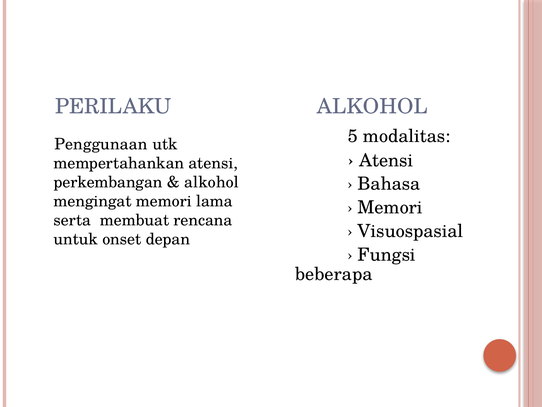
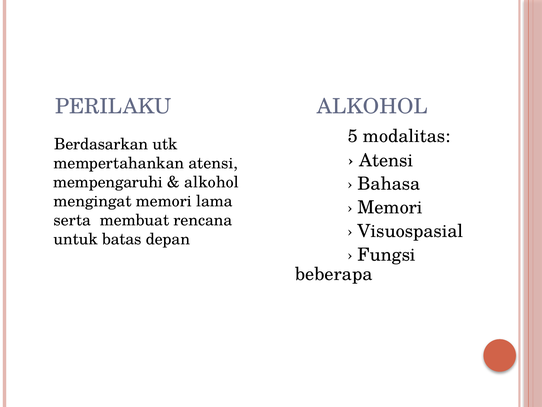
Penggunaan: Penggunaan -> Berdasarkan
perkembangan: perkembangan -> mempengaruhi
onset: onset -> batas
